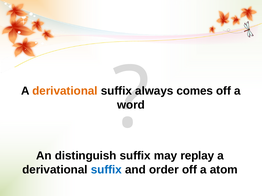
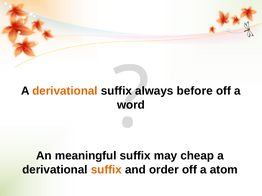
comes: comes -> before
distinguish: distinguish -> meaningful
replay: replay -> cheap
suffix at (106, 170) colour: blue -> orange
